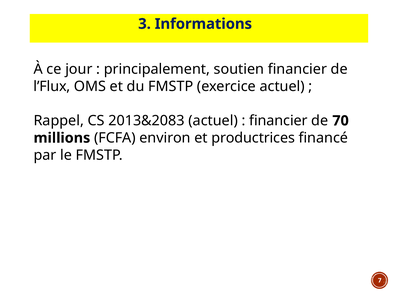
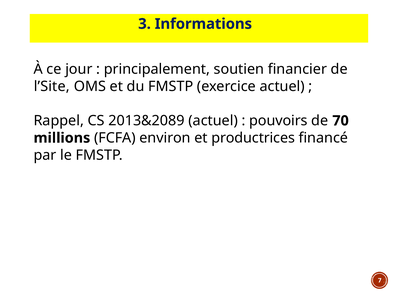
l’Flux: l’Flux -> l’Site
2013&2083: 2013&2083 -> 2013&2089
financier at (278, 121): financier -> pouvoirs
